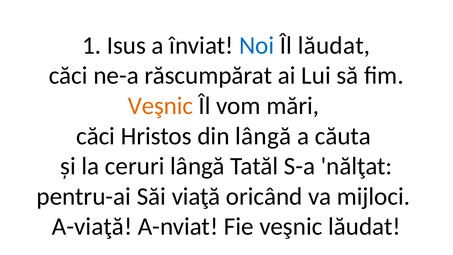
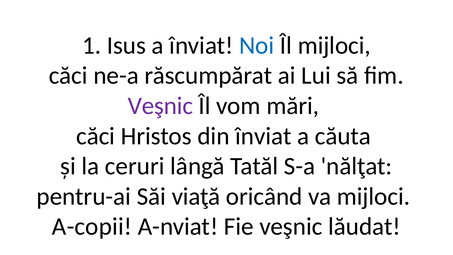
Îl lăudat: lăudat -> mijloci
Veşnic at (160, 106) colour: orange -> purple
din lângă: lângă -> înviat
A-viaţă: A-viaţă -> A-copii
